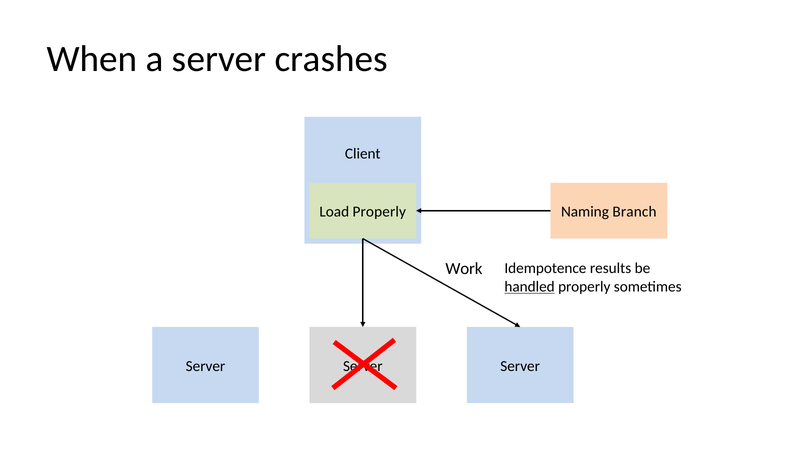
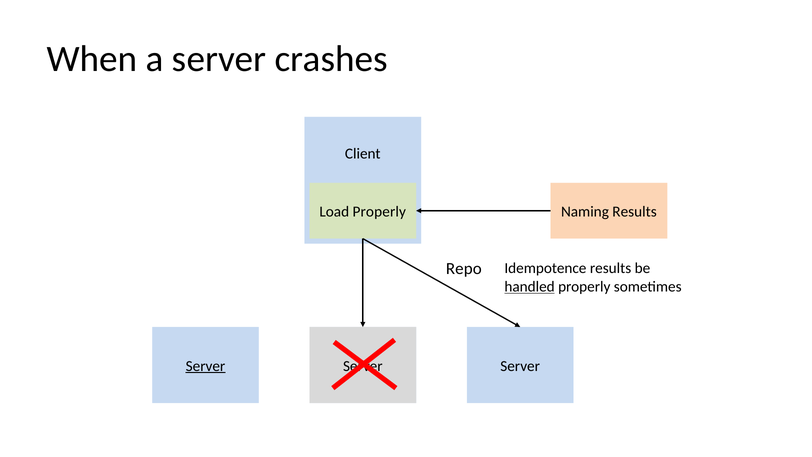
Naming Branch: Branch -> Results
Work: Work -> Repo
Server at (206, 366) underline: none -> present
